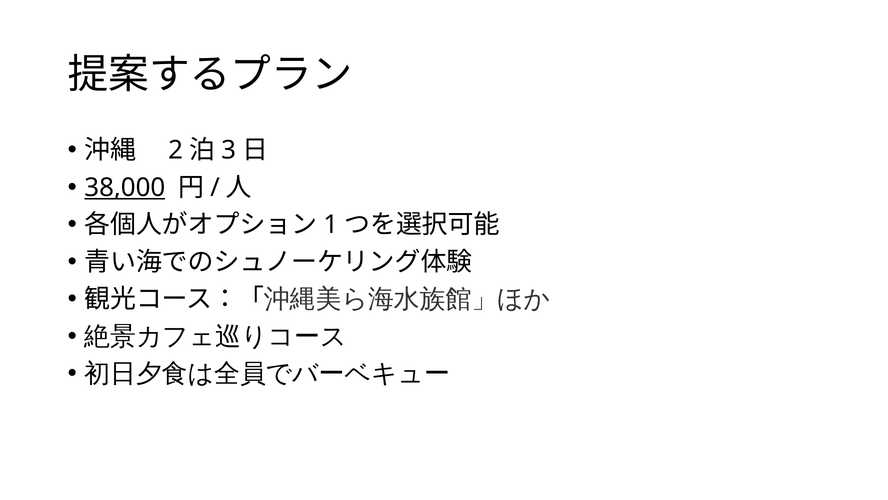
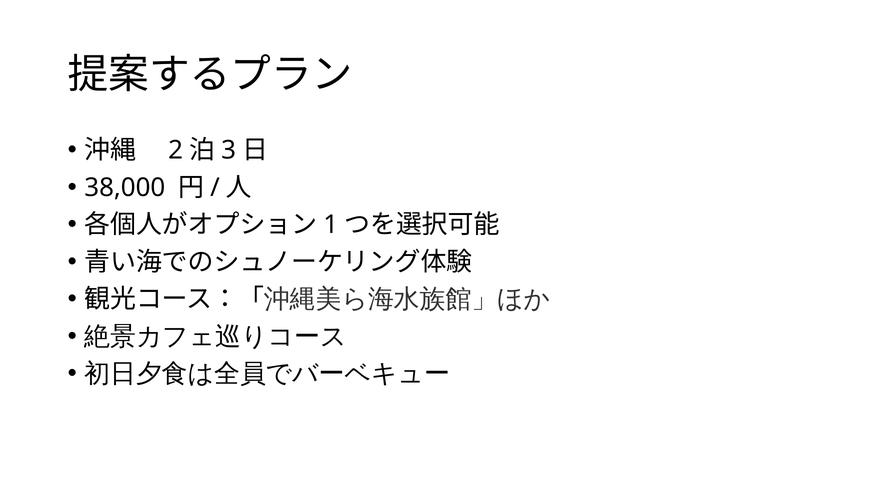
38,000 underline: present -> none
